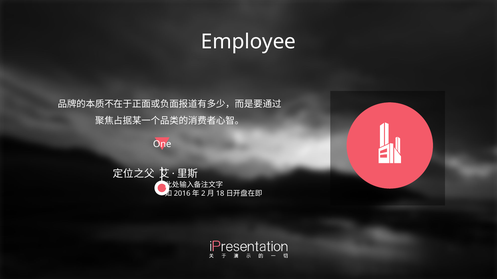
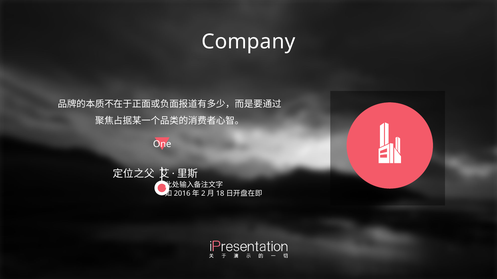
Employee: Employee -> Company
